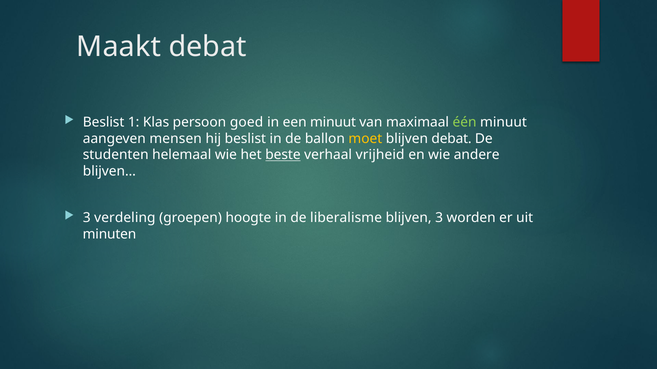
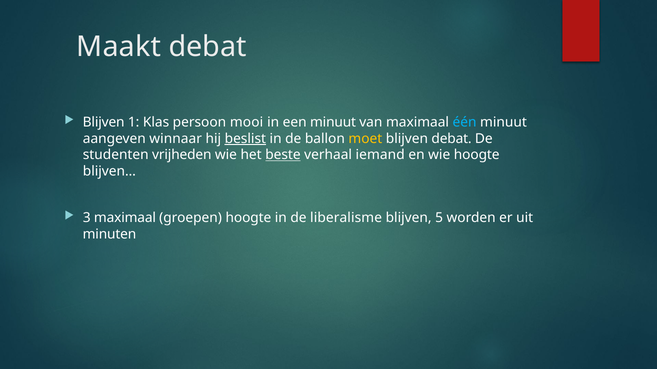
Beslist at (104, 122): Beslist -> Blijven
goed: goed -> mooi
één colour: light green -> light blue
mensen: mensen -> winnaar
beslist at (245, 139) underline: none -> present
helemaal: helemaal -> vrijheden
vrijheid: vrijheid -> iemand
wie andere: andere -> hoogte
3 verdeling: verdeling -> maximaal
blijven 3: 3 -> 5
